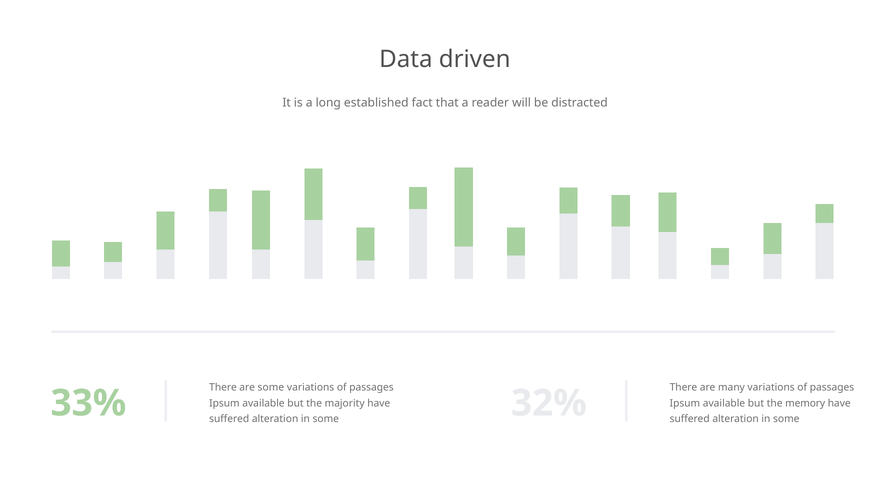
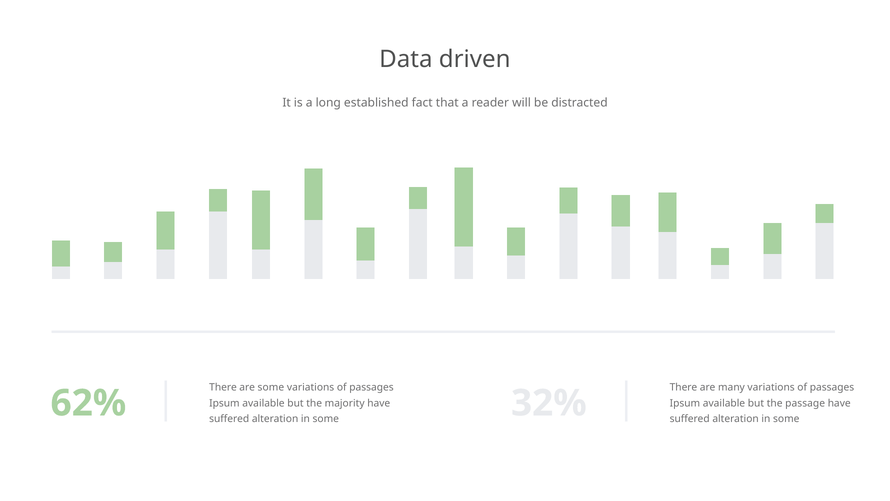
33%: 33% -> 62%
memory: memory -> passage
